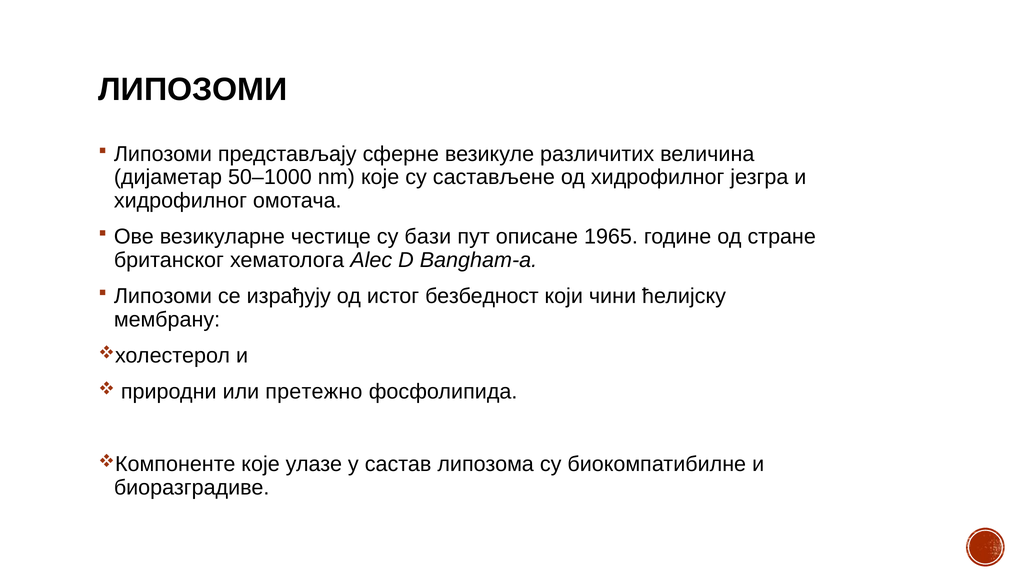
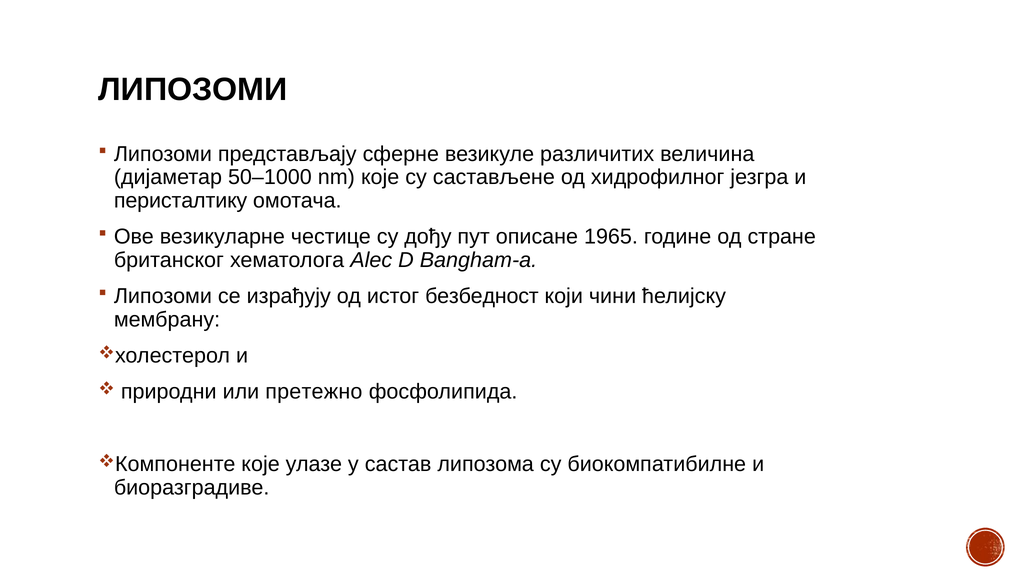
хидрофилног at (180, 201): хидрофилног -> перисталтику
бази: бази -> дођу
